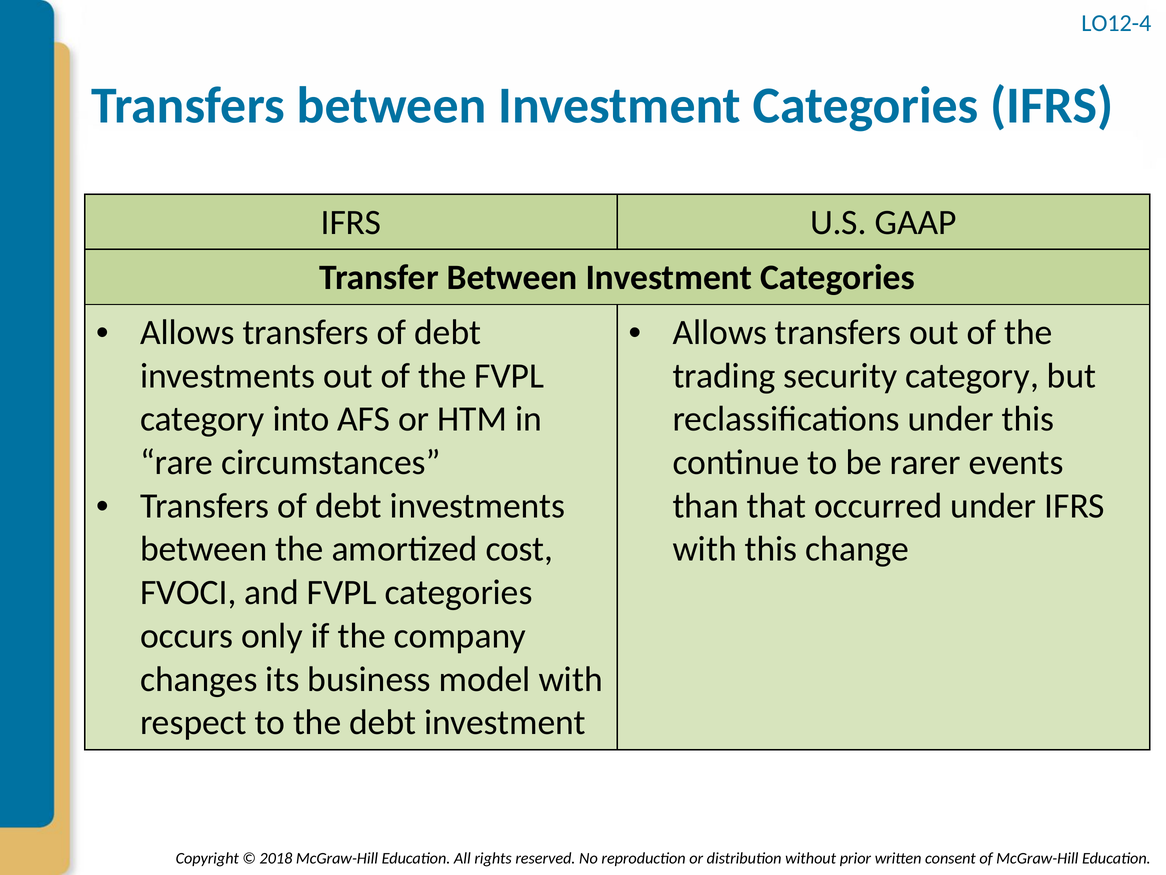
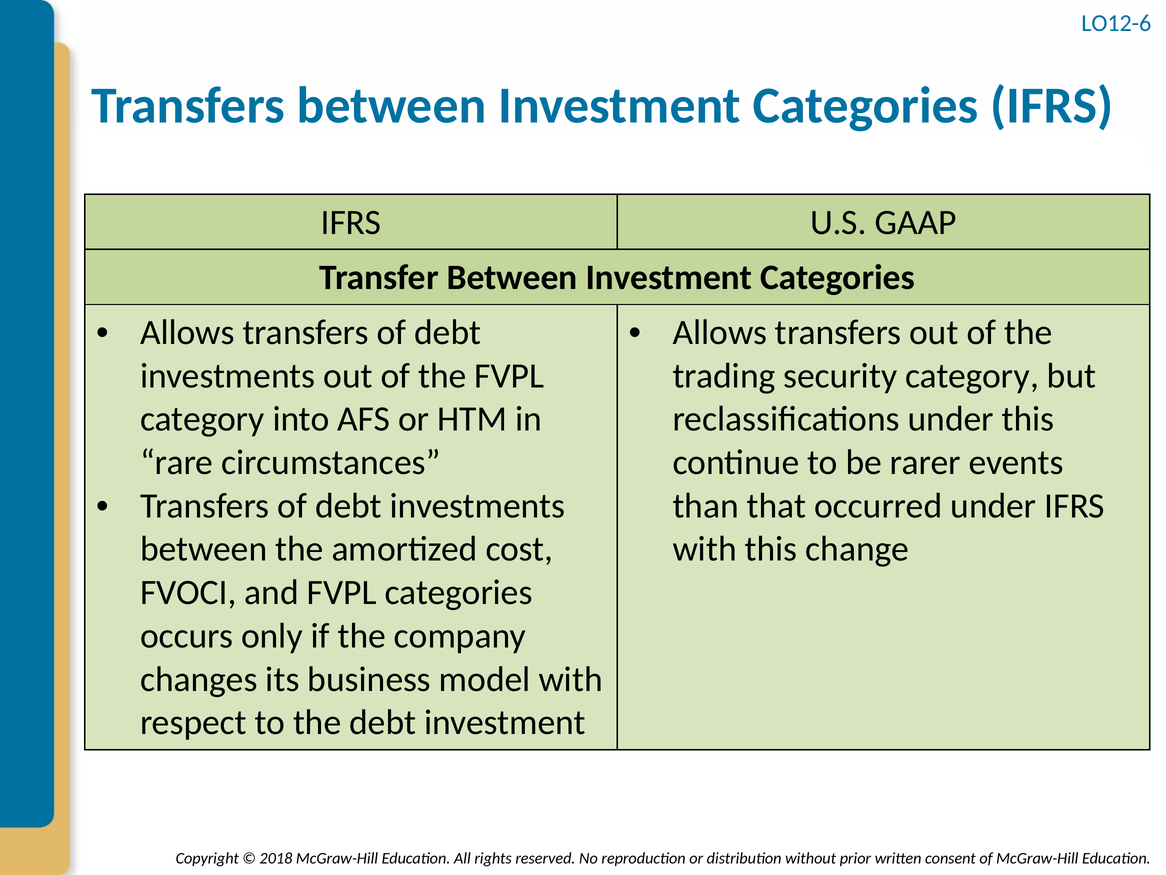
LO12-4: LO12-4 -> LO12-6
